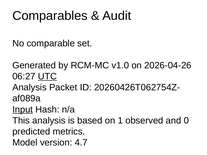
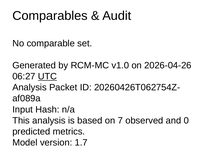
Input underline: present -> none
1: 1 -> 7
4.7: 4.7 -> 1.7
